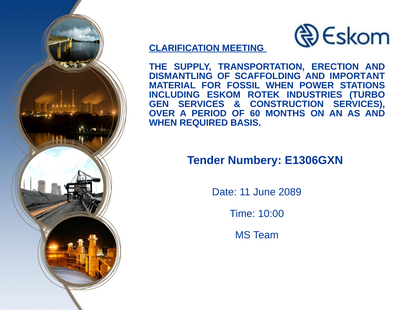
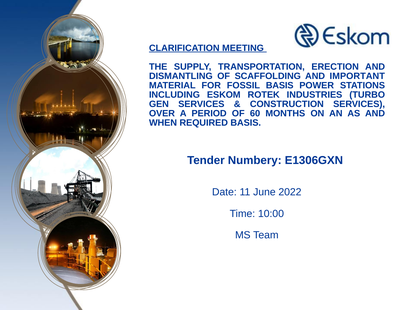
FOSSIL WHEN: WHEN -> BASIS
2089: 2089 -> 2022
